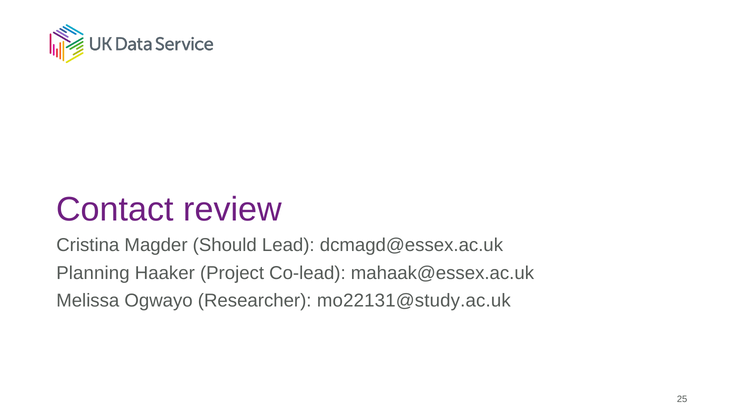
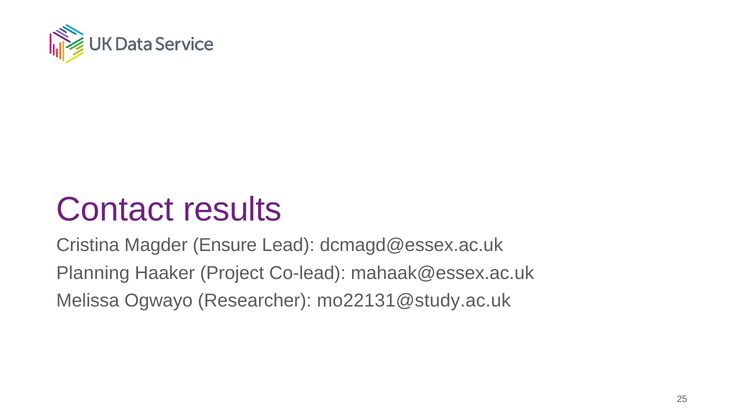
review: review -> results
Should: Should -> Ensure
